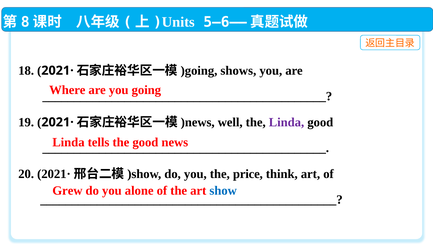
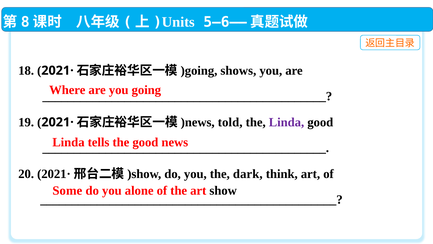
well: well -> told
price: price -> dark
Grew: Grew -> Some
show colour: blue -> black
